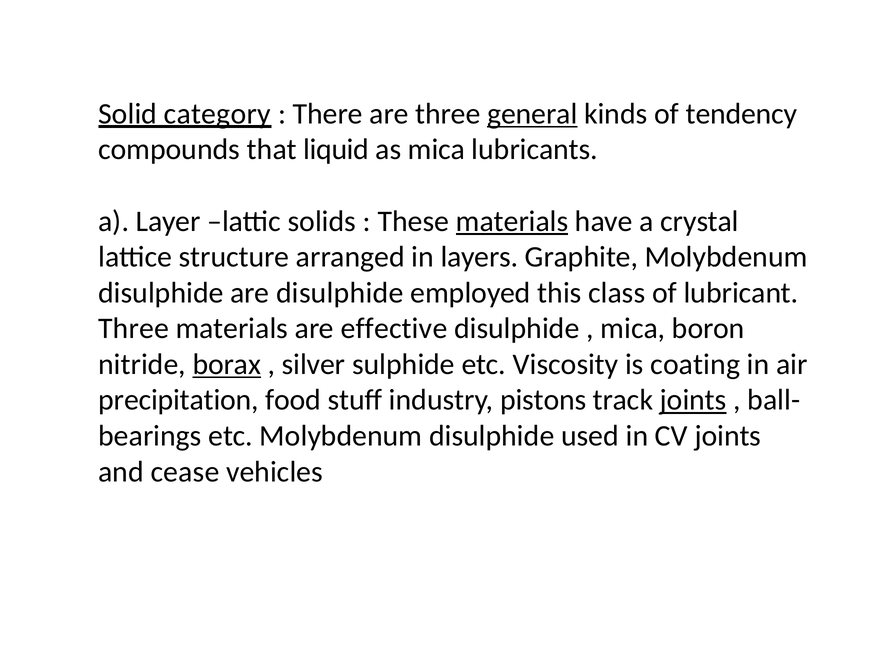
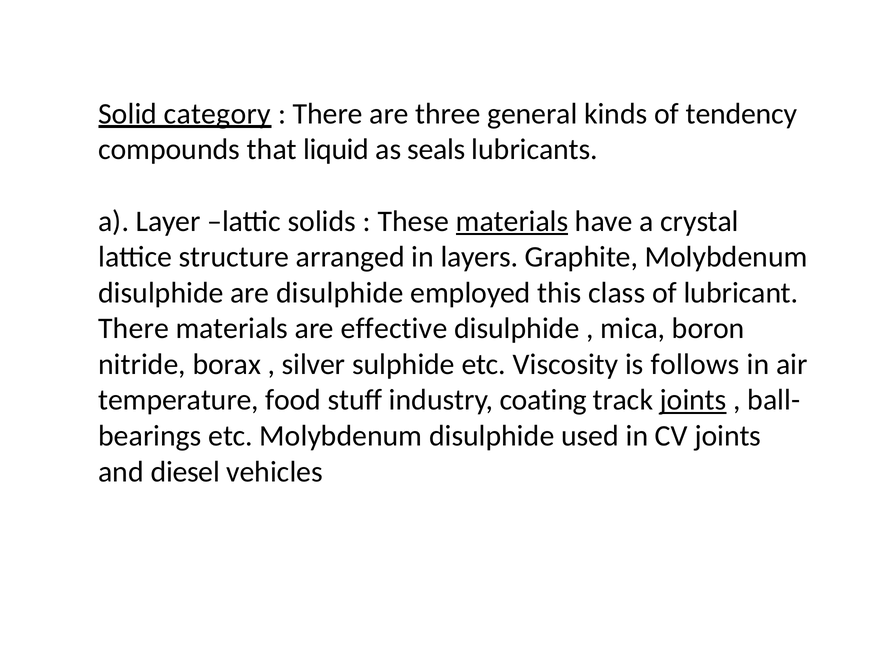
general underline: present -> none
as mica: mica -> seals
Three at (134, 329): Three -> There
borax underline: present -> none
coating: coating -> follows
precipitation: precipitation -> temperature
pistons: pistons -> coating
cease: cease -> diesel
